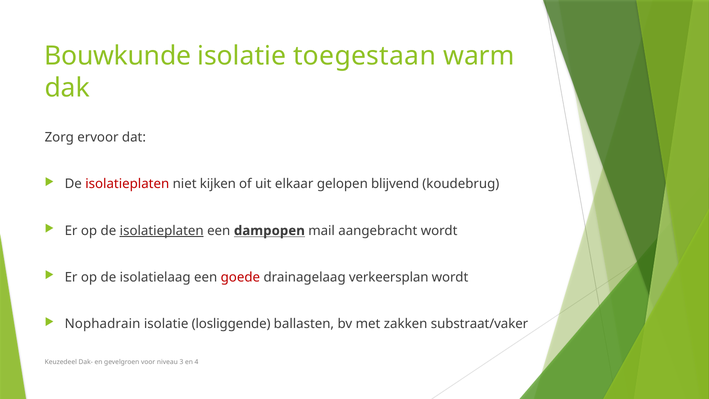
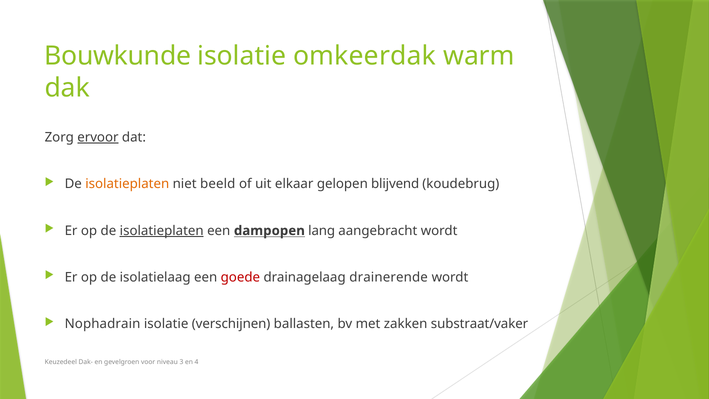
toegestaan: toegestaan -> omkeerdak
ervoor underline: none -> present
isolatieplaten at (127, 184) colour: red -> orange
kijken: kijken -> beeld
mail: mail -> lang
verkeersplan: verkeersplan -> drainerende
losliggende: losliggende -> verschijnen
